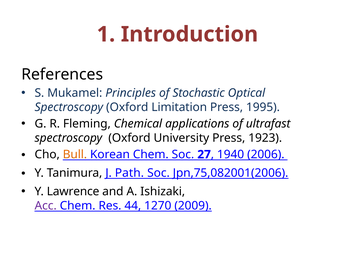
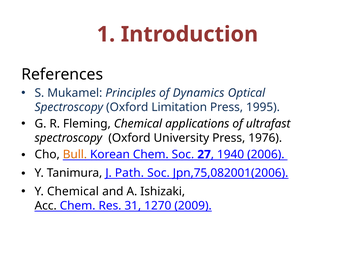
Stochastic: Stochastic -> Dynamics
1923: 1923 -> 1976
Y Lawrence: Lawrence -> Chemical
Acc colour: purple -> black
44: 44 -> 31
